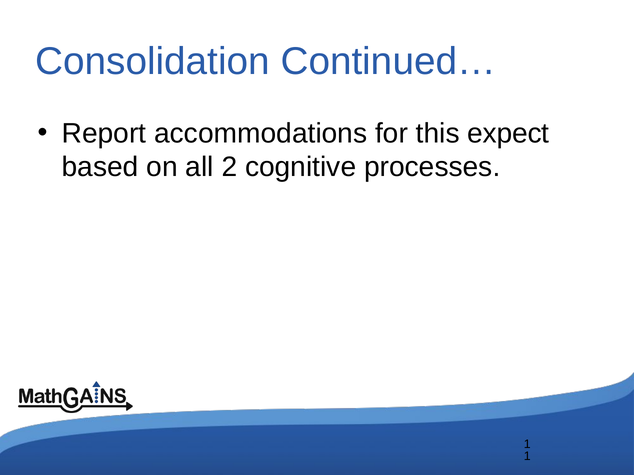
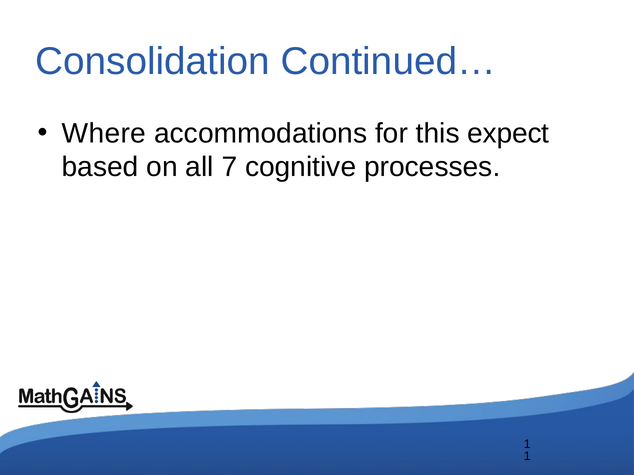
Report: Report -> Where
2: 2 -> 7
